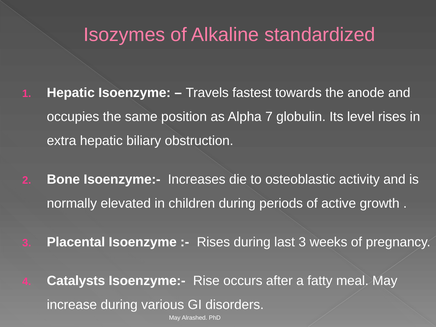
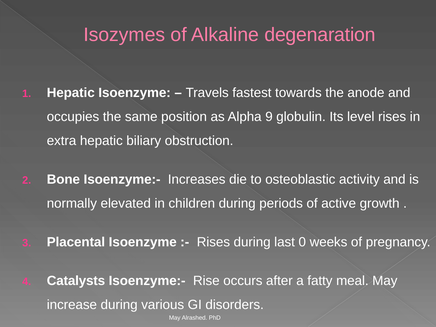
standardized: standardized -> degenaration
7: 7 -> 9
last 3: 3 -> 0
